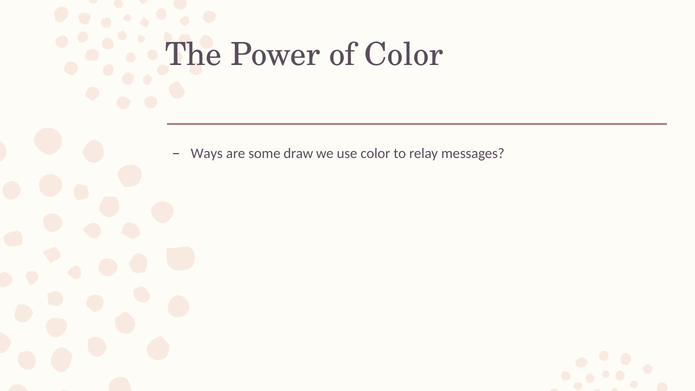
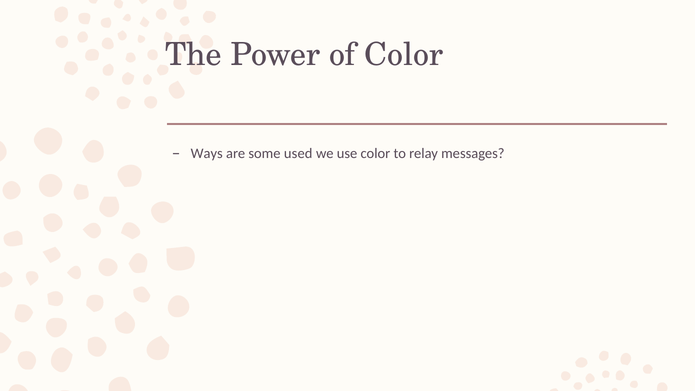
draw: draw -> used
